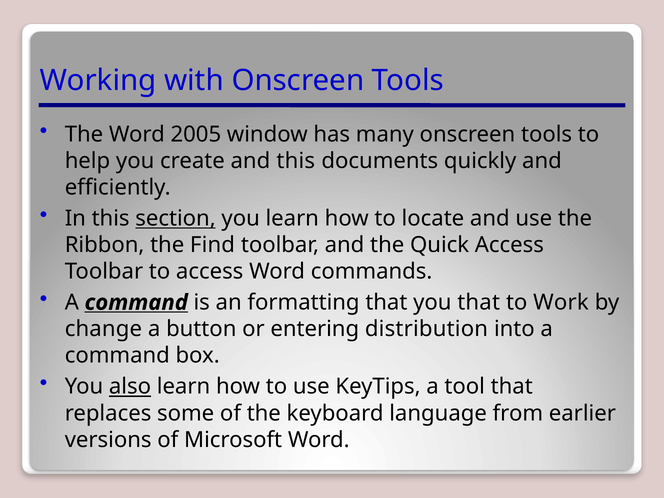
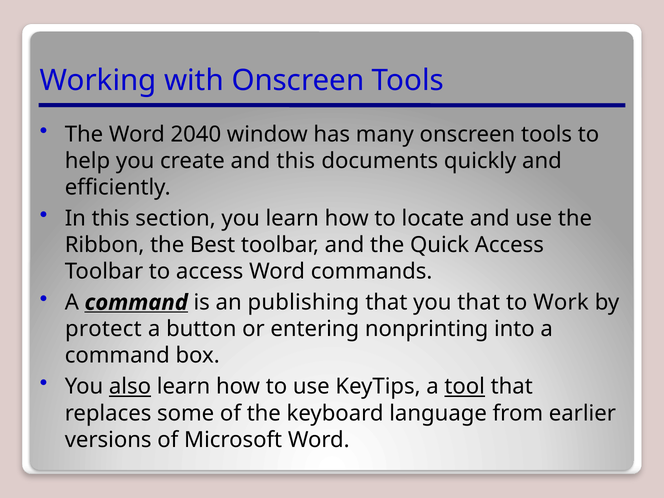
2005: 2005 -> 2040
section underline: present -> none
Find: Find -> Best
formatting: formatting -> publishing
change: change -> protect
distribution: distribution -> nonprinting
tool underline: none -> present
